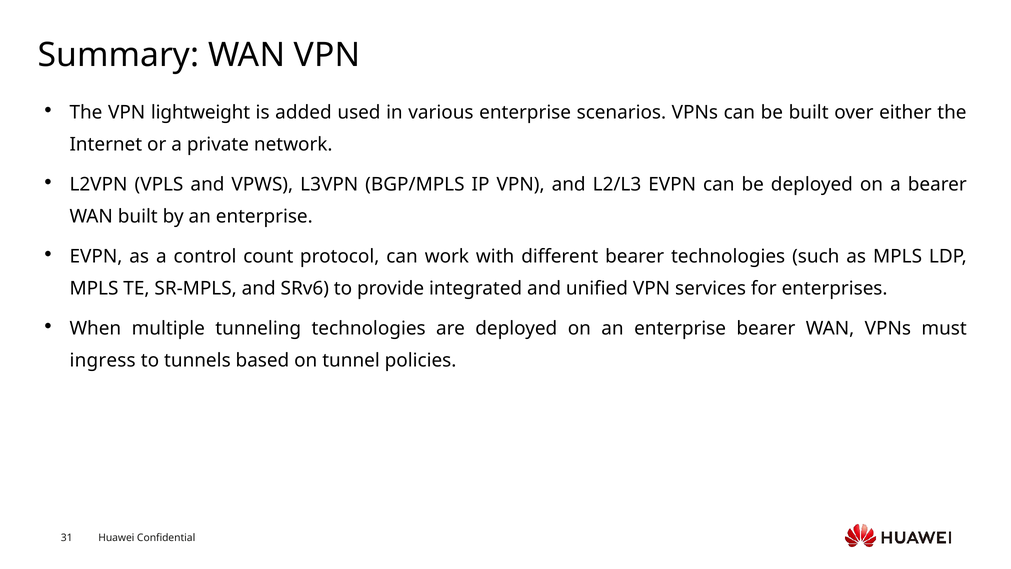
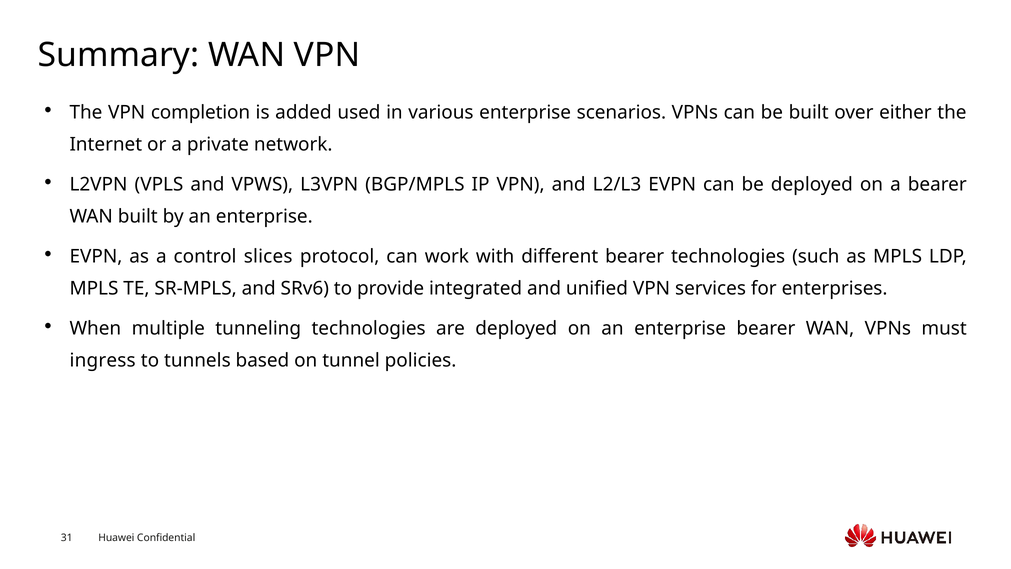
lightweight: lightweight -> completion
count: count -> slices
